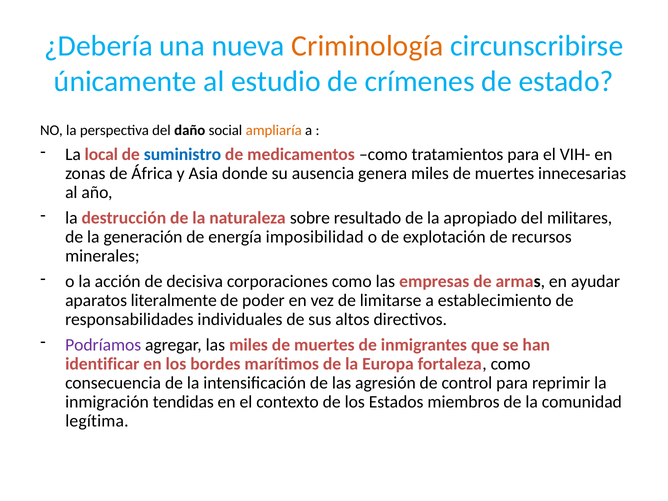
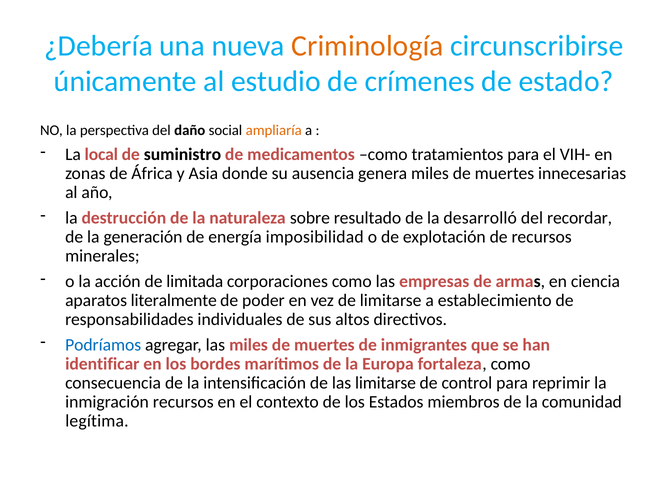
suministro colour: blue -> black
apropiado: apropiado -> desarrolló
militares: militares -> recordar
decisiva: decisiva -> limitada
ayudar: ayudar -> ciencia
Podríamos colour: purple -> blue
las agresión: agresión -> limitarse
inmigración tendidas: tendidas -> recursos
